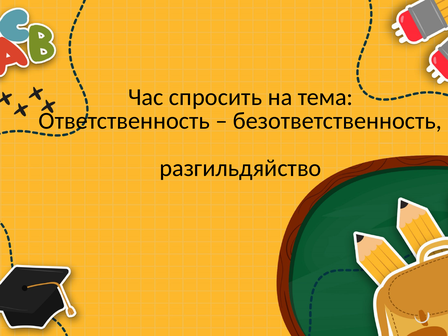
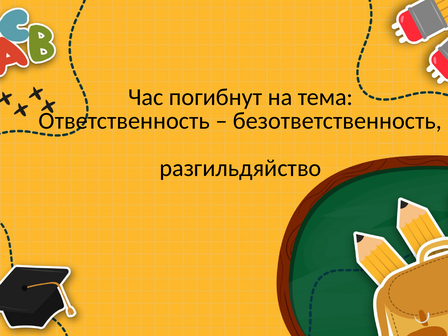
спросить: спросить -> погибнут
